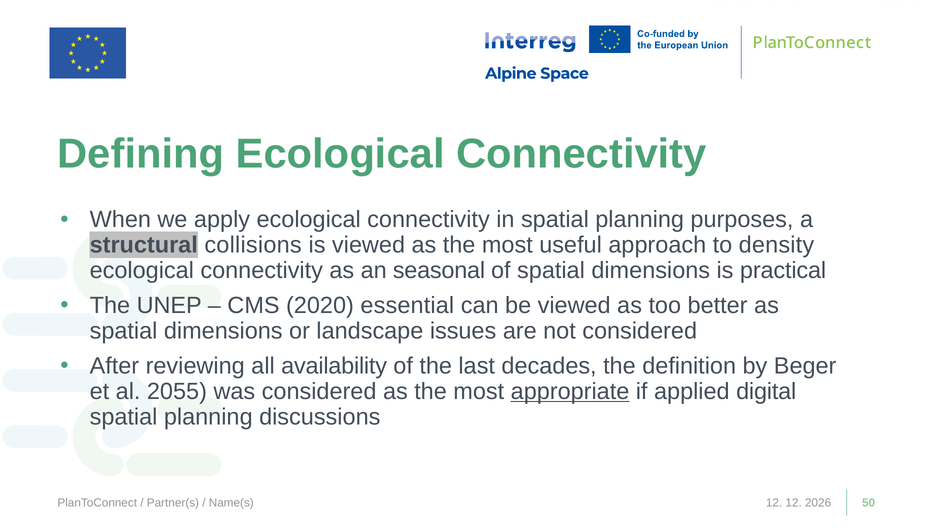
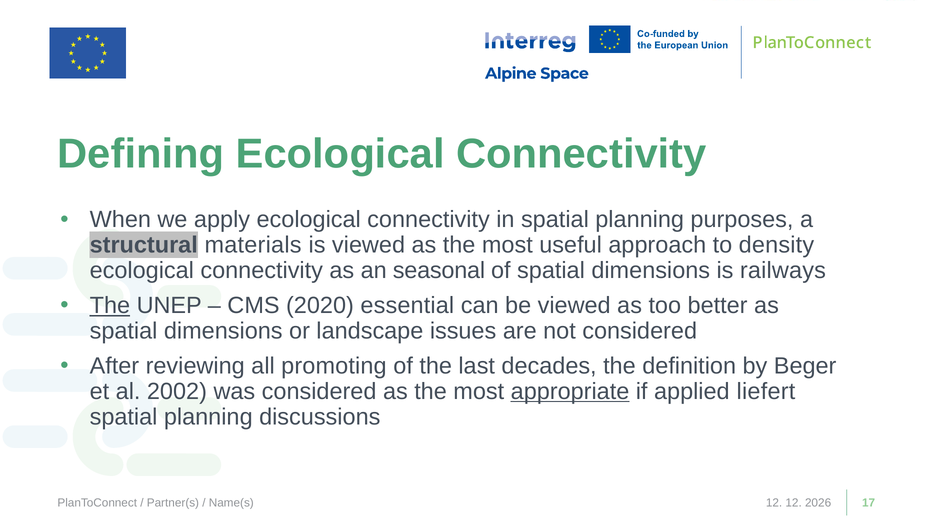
collisions: collisions -> materials
practical: practical -> railways
The at (110, 306) underline: none -> present
availability: availability -> promoting
2055: 2055 -> 2002
digital: digital -> liefert
50: 50 -> 17
